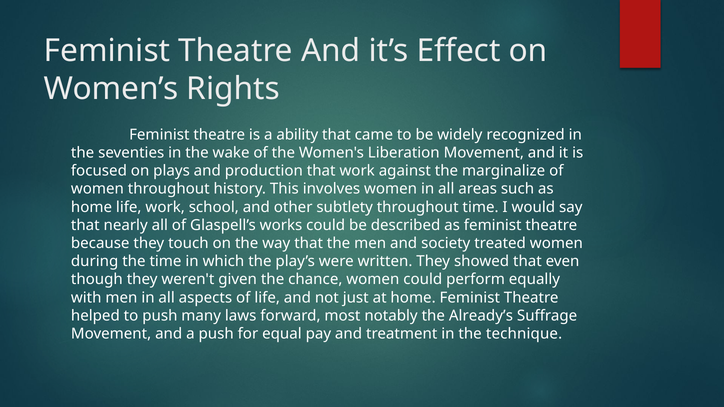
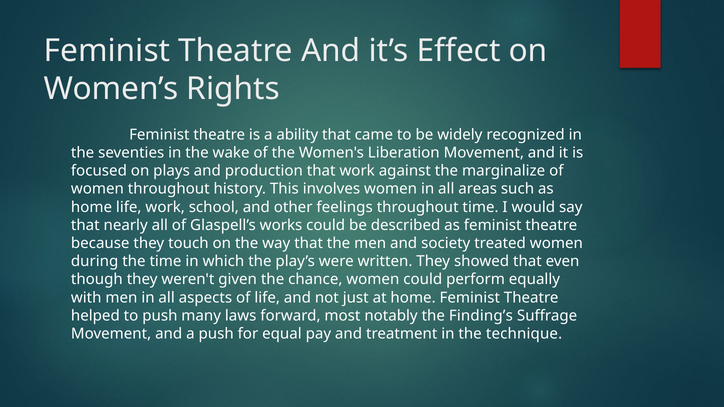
subtlety: subtlety -> feelings
Already’s: Already’s -> Finding’s
